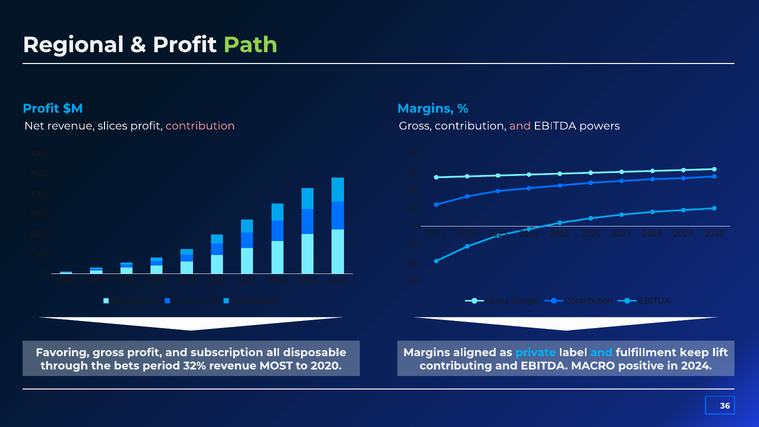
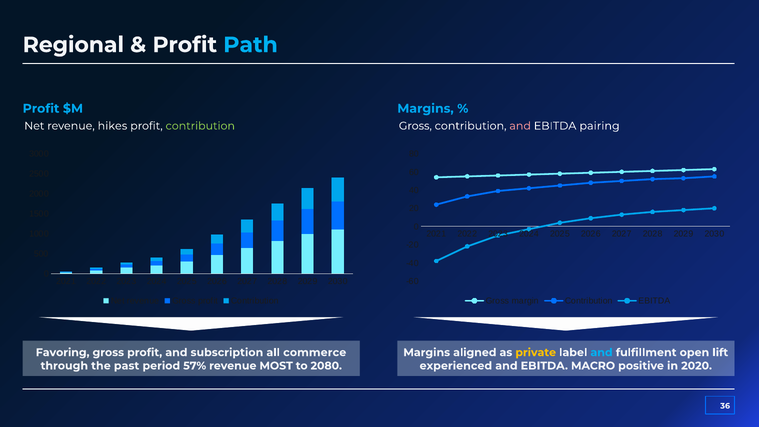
Path colour: light green -> light blue
slices: slices -> hikes
contribution at (200, 126) colour: pink -> light green
powers: powers -> pairing
disposable: disposable -> commerce
private colour: light blue -> yellow
keep: keep -> open
bets: bets -> past
32%: 32% -> 57%
2020: 2020 -> 2080
contributing: contributing -> experienced
in 2024: 2024 -> 2020
